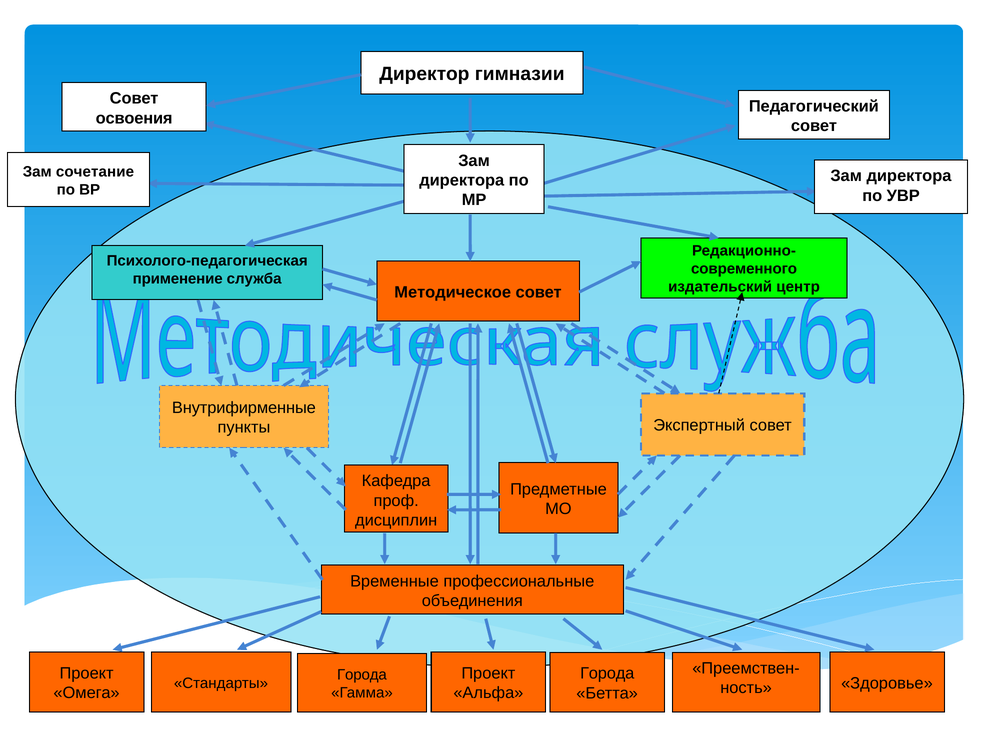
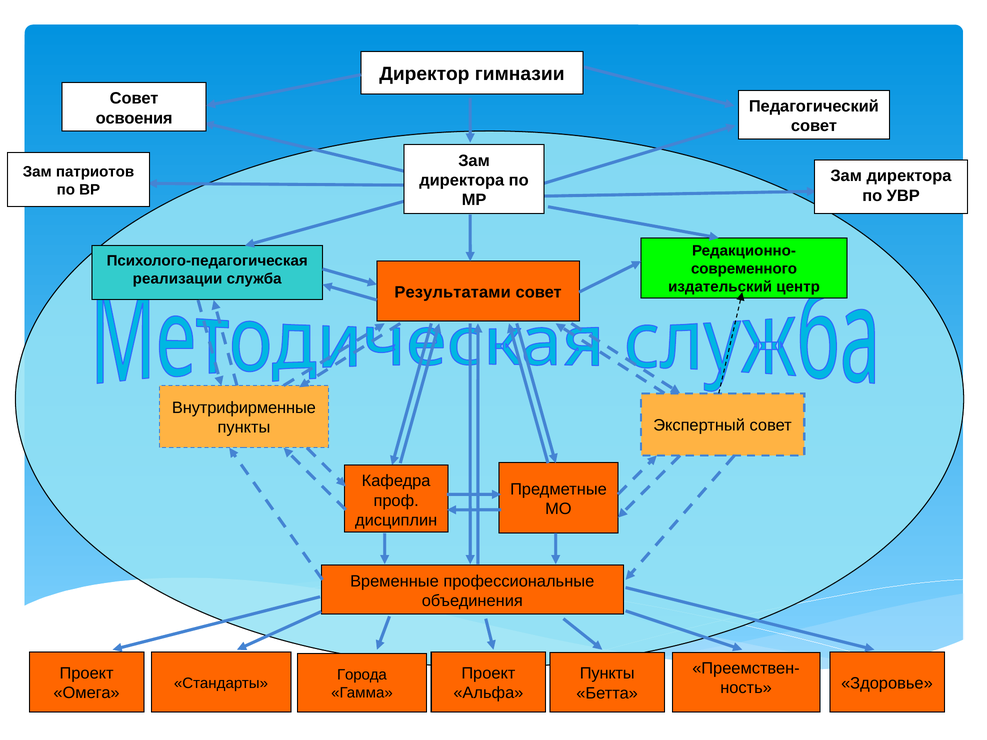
сочетание: сочетание -> патриотов
применение: применение -> реализации
Методическое: Методическое -> Результатами
Города at (607, 674): Города -> Пункты
